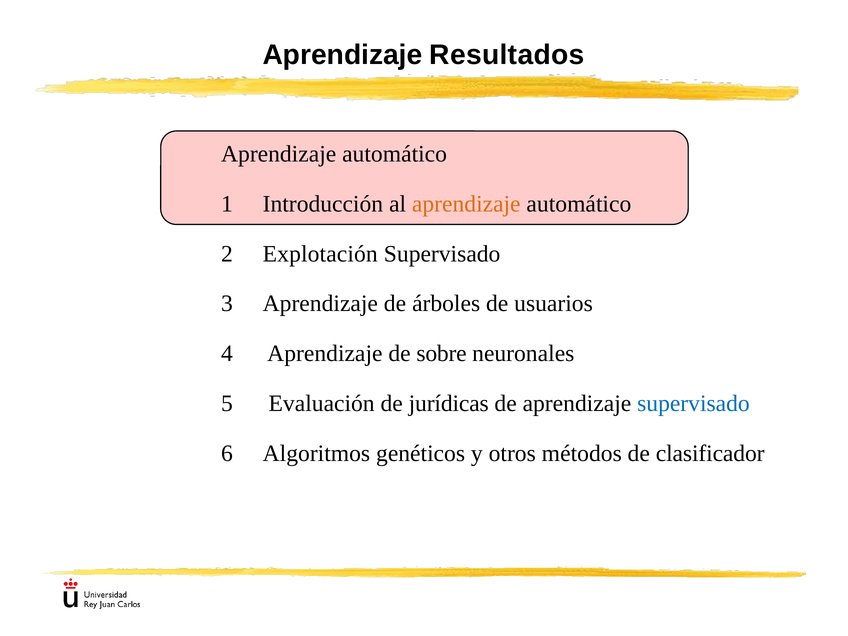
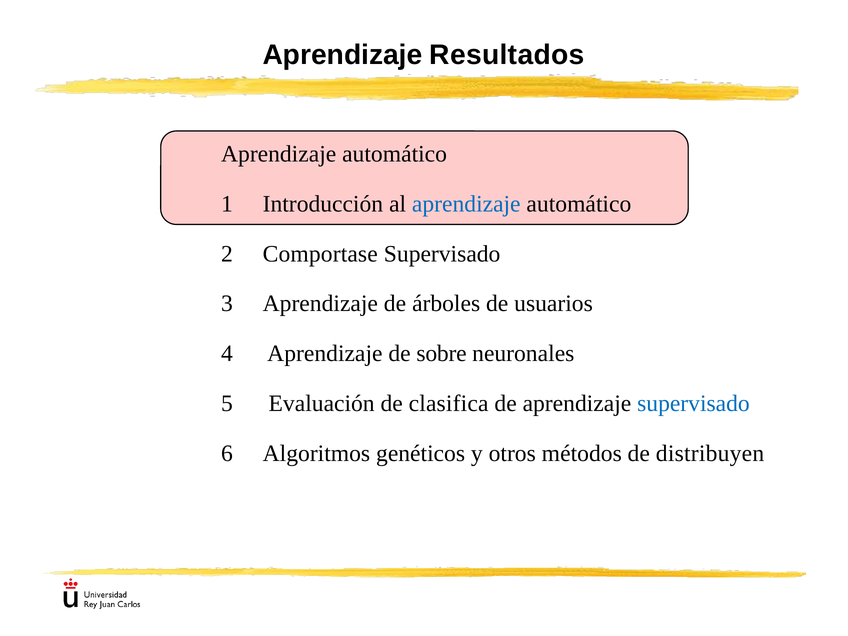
aprendizaje at (466, 204) colour: orange -> blue
Explotación: Explotación -> Comportase
jurídicas: jurídicas -> clasifica
clasificador: clasificador -> distribuyen
